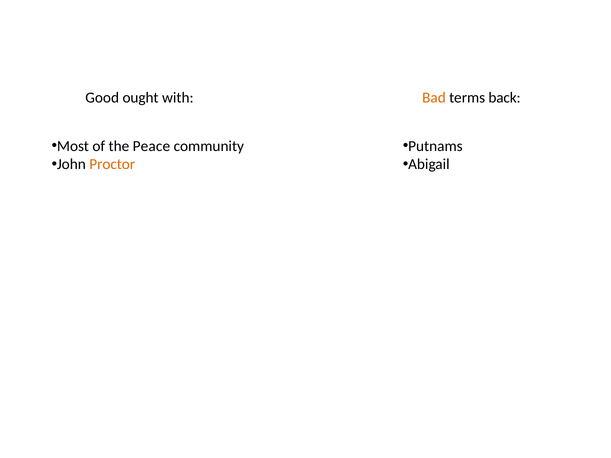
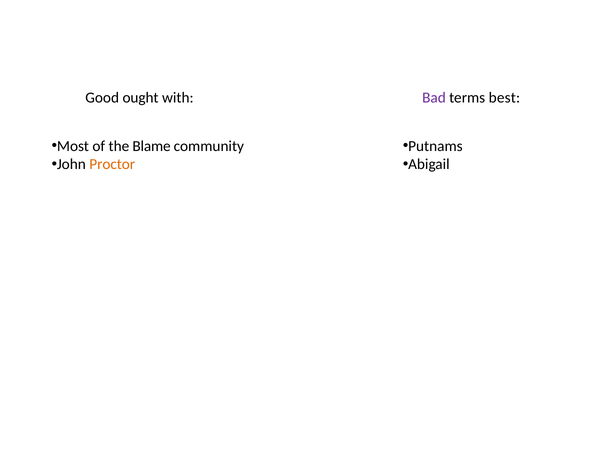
Bad colour: orange -> purple
back: back -> best
Peace: Peace -> Blame
